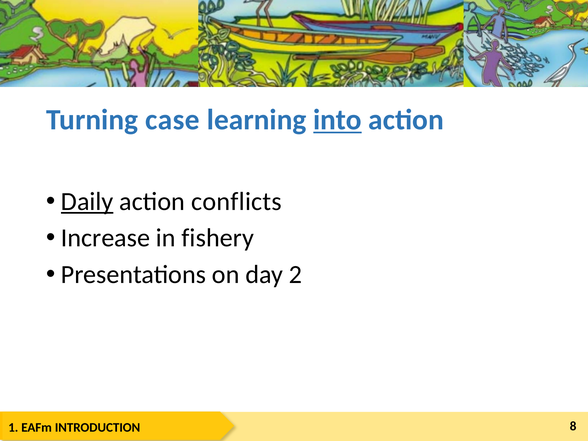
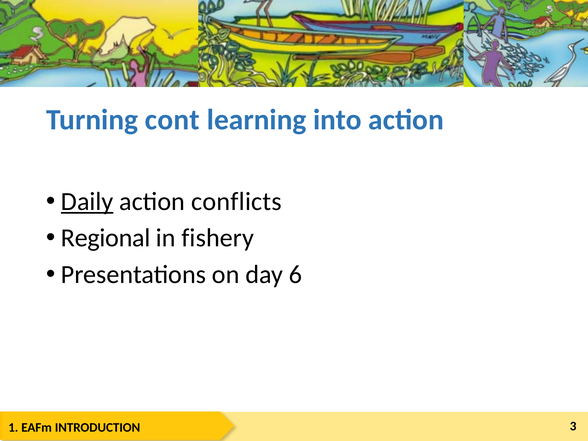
case: case -> cont
into underline: present -> none
Increase: Increase -> Regional
2: 2 -> 6
8: 8 -> 3
